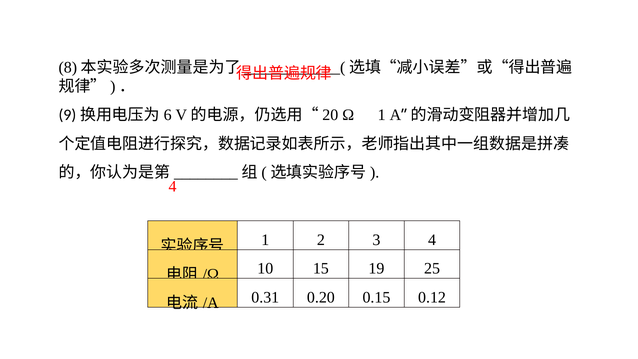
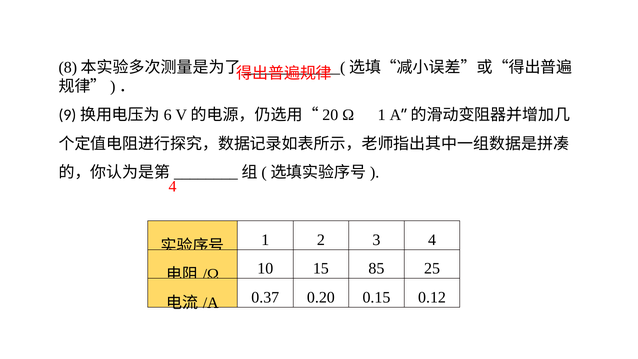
19: 19 -> 85
0.31: 0.31 -> 0.37
